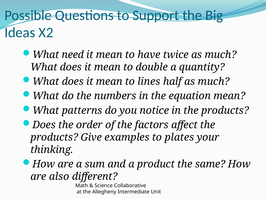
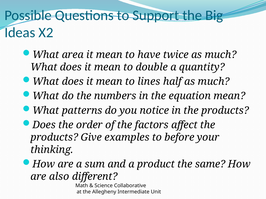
need: need -> area
plates: plates -> before
